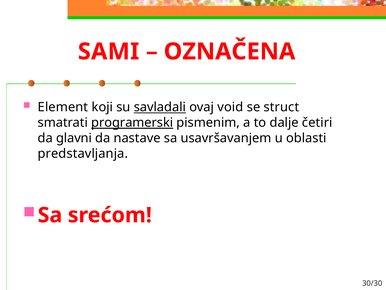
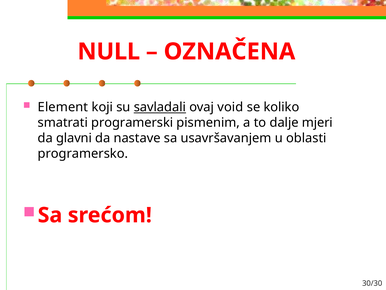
SAMI: SAMI -> NULL
struct: struct -> koliko
programerski underline: present -> none
četiri: četiri -> mjeri
predstavljanja: predstavljanja -> programersko
